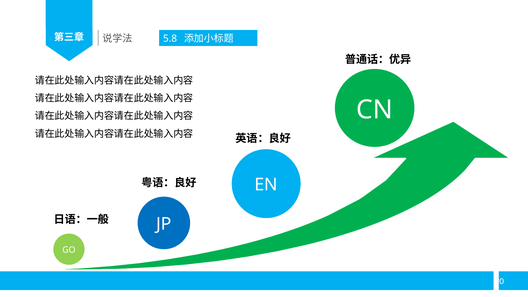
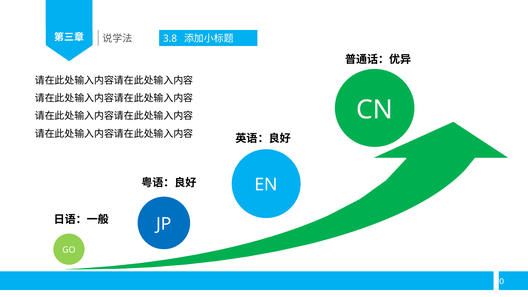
5.8: 5.8 -> 3.8
